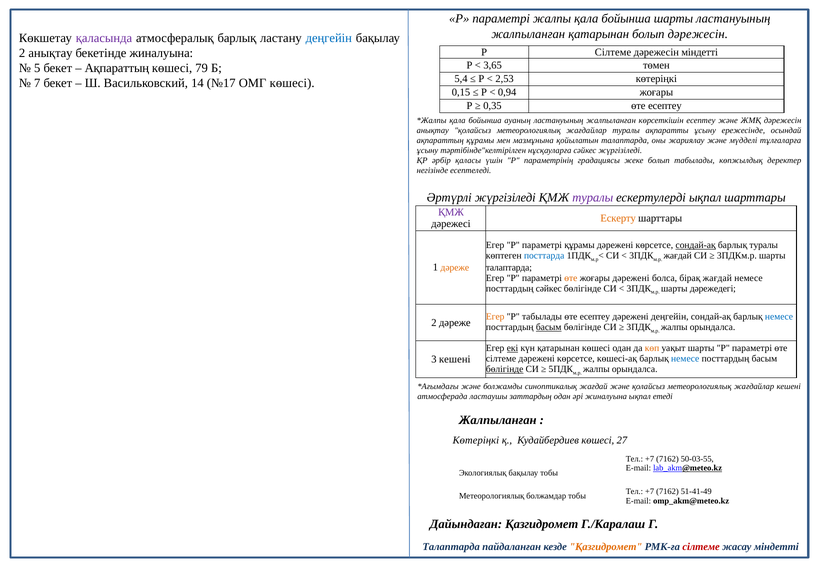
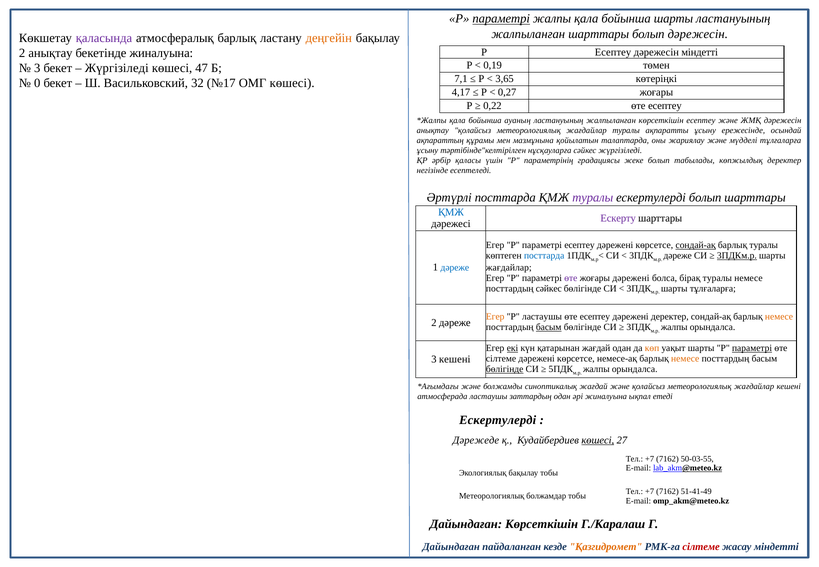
параметрі at (501, 19) underline: none -> present
жалпыланған қатарынан: қатарынан -> шарттары
деңгейін at (329, 38) colour: blue -> orange
Р Сілтеме: Сілтеме -> Есептеу
3,65: 3,65 -> 0,19
5 at (37, 68): 5 -> 3
Ақпараттың at (117, 68): Ақпараттың -> Жүргізіледі
79: 79 -> 47
5,4: 5,4 -> 7,1
2,53: 2,53 -> 3,65
7: 7 -> 0
14: 14 -> 32
0,15: 0,15 -> 4,17
0,94: 0,94 -> 0,27
0,35: 0,35 -> 0,22
Әртүрлі жүргізіледі: жүргізіледі -> посттарда
ескертулерді ықпал: ықпал -> болып
ҚМЖ at (451, 212) colour: purple -> blue
Ескерту colour: orange -> purple
параметрі құрамы: құрамы -> есептеу
жағдай at (678, 256): жағдай -> дәреже
3ПДКм.р underline: none -> present
дәреже at (455, 268) colour: orange -> blue
талаптарда at (509, 268): талаптарда -> жағдайлар
өте at (571, 278) colour: orange -> purple
бірақ жағдай: жағдай -> туралы
шарты дәрежедегі: дәрежедегі -> тұлғаларға
Р табылады: табылады -> ластаушы
дәрежені деңгейін: деңгейін -> деректер
немесе at (779, 317) colour: blue -> orange
қатарынан көшесі: көшесі -> жағдай
параметрі at (752, 348) underline: none -> present
көшесі-ақ: көшесі-ақ -> немесе-ақ
немесе at (685, 359) colour: blue -> orange
Жалпыланған at (498, 420): Жалпыланған -> Ескертулерді
Көтеріңкі at (476, 440): Көтеріңкі -> Дәрежеде
көшесі at (598, 440) underline: none -> present
Дайындаған Қазгидромет: Қазгидромет -> Көрсеткішін
Талаптарда at (451, 547): Талаптарда -> Дайындаған
